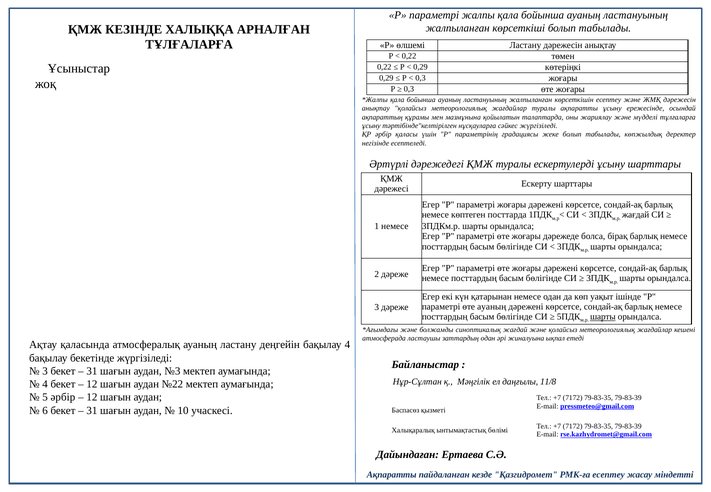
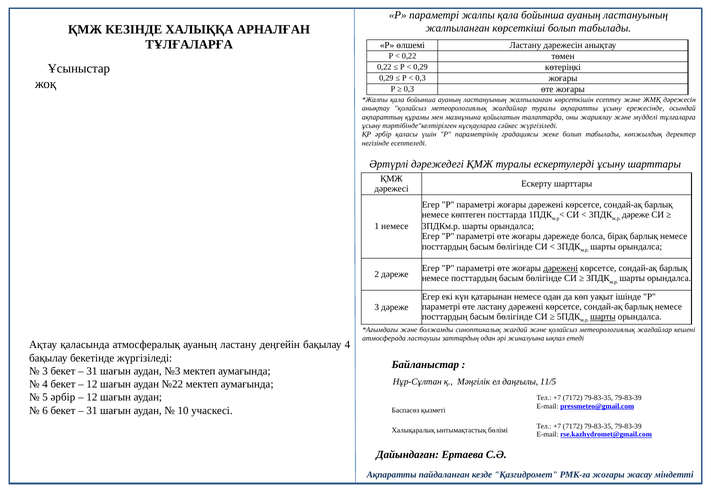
жағдай at (636, 215): жағдай -> дәреже
дәрежені at (561, 269) underline: none -> present
өте ауаның: ауаның -> ластану
11/8: 11/8 -> 11/5
РМК-ға есептеу: есептеу -> жоғары
